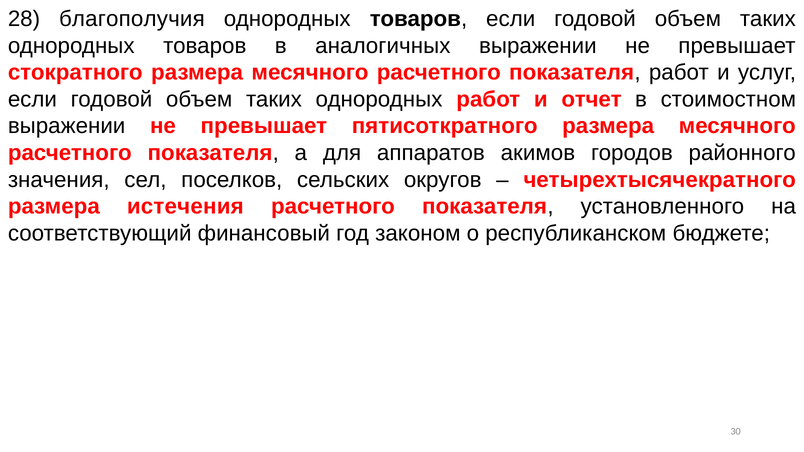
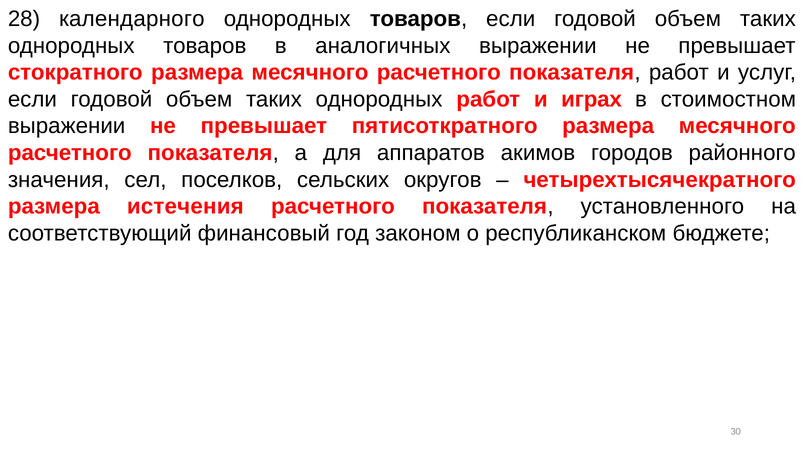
благополучия: благополучия -> календарного
отчет: отчет -> играх
